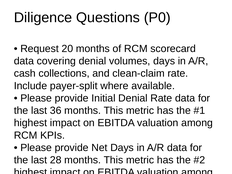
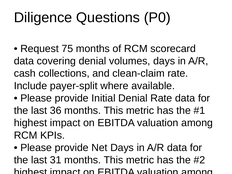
20: 20 -> 75
28: 28 -> 31
